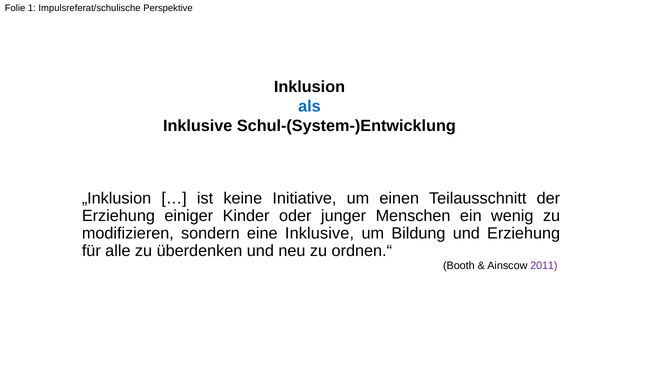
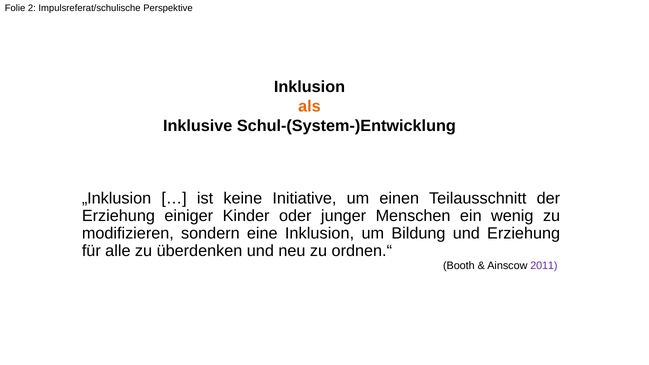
1: 1 -> 2
als colour: blue -> orange
eine Inklusive: Inklusive -> Inklusion
